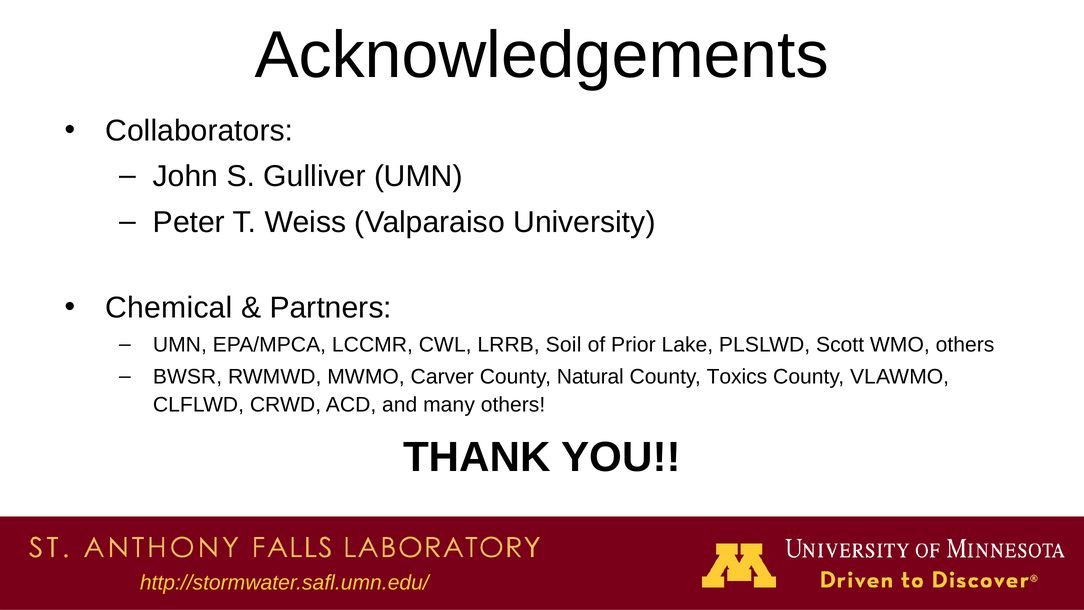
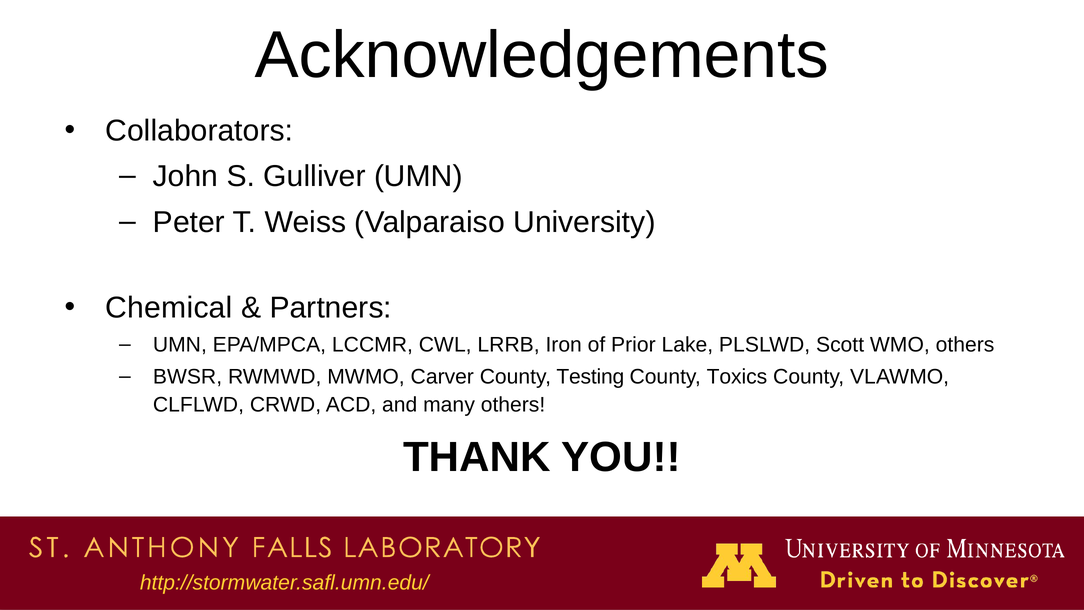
Soil: Soil -> Iron
Natural: Natural -> Testing
